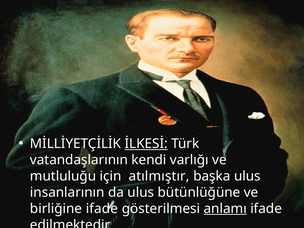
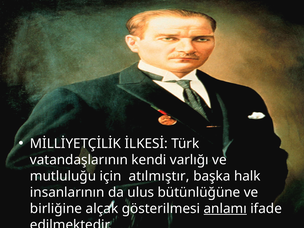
İLKESİ underline: present -> none
başka ulus: ulus -> halk
birliğine ifade: ifade -> alçak
